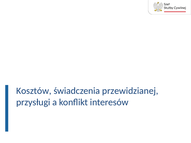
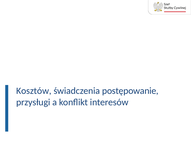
przewidzianej: przewidzianej -> postępowanie
